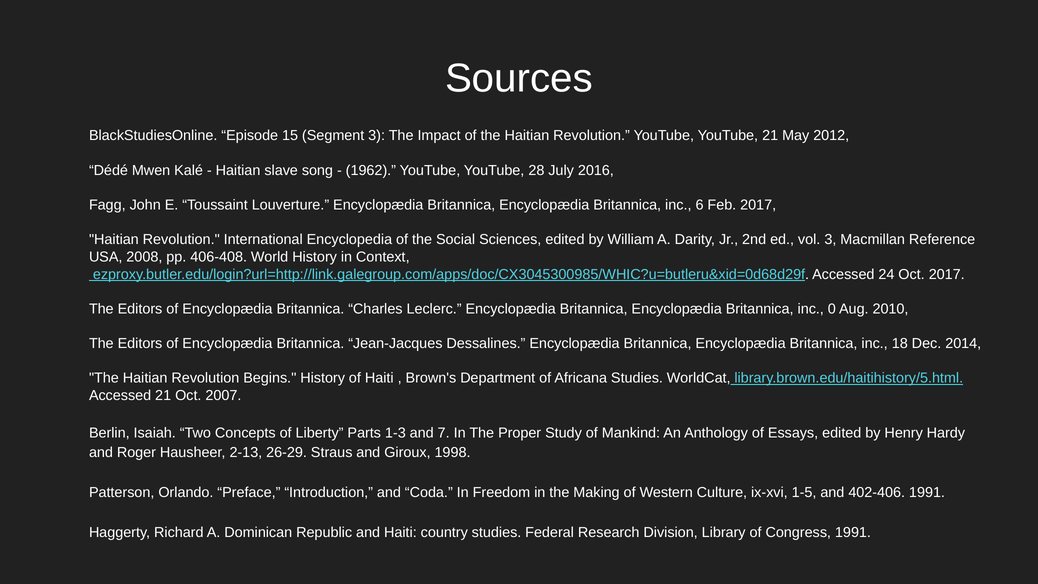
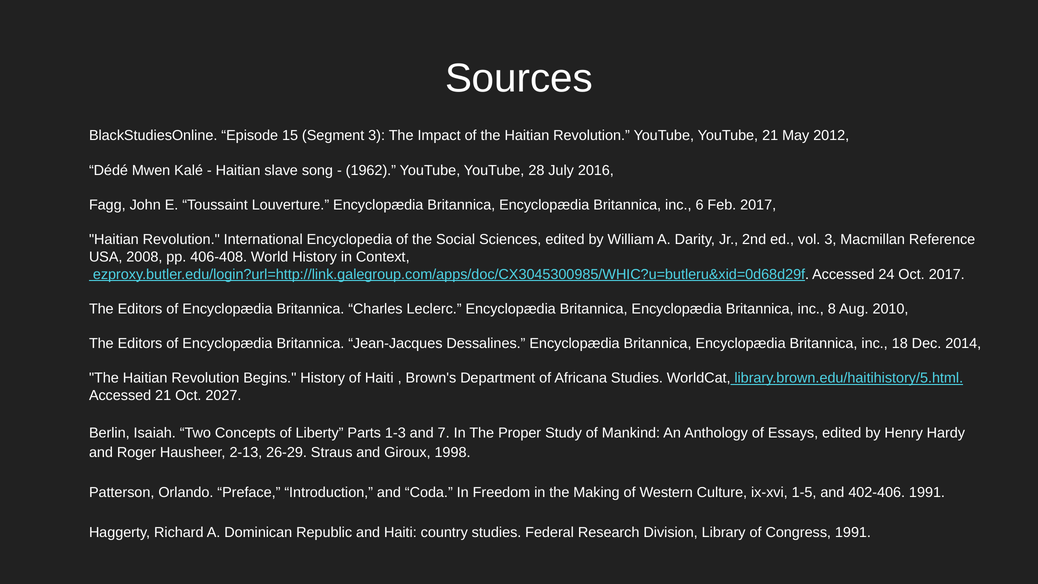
0: 0 -> 8
2007: 2007 -> 2027
